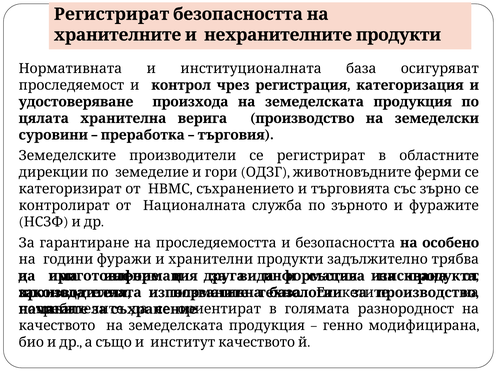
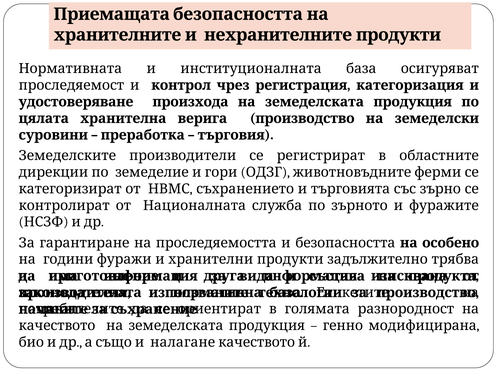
Регистрират at (112, 14): Регистрират -> Приемащата
институт: институт -> налагане
